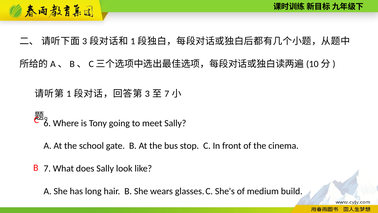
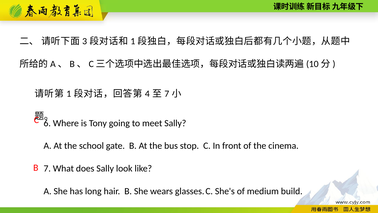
3 at (147, 93): 3 -> 4
